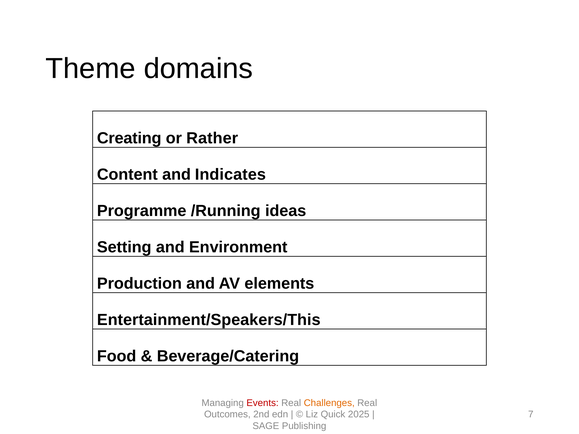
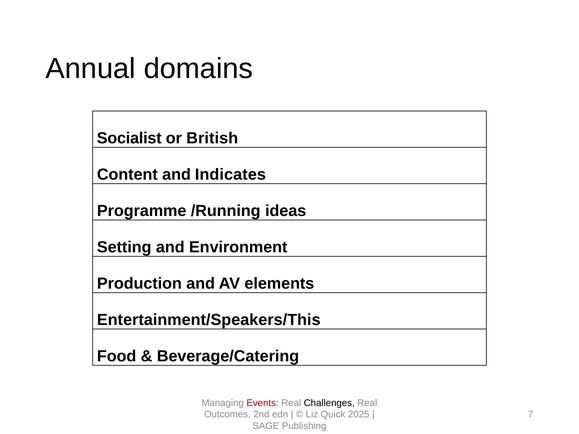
Theme: Theme -> Annual
Creating: Creating -> Socialist
Rather: Rather -> British
Challenges colour: orange -> black
